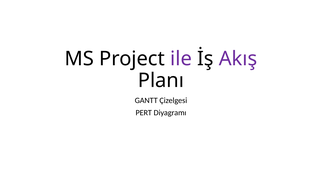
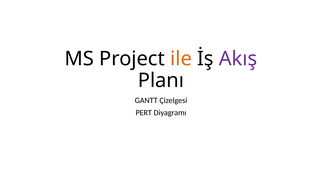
ile colour: purple -> orange
